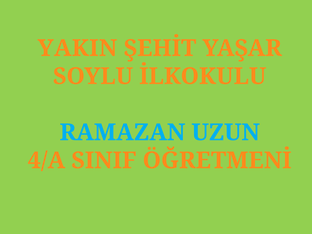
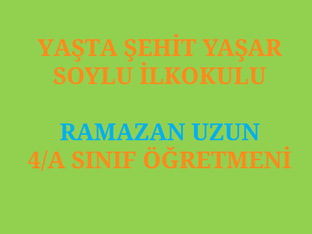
YAKIN: YAKIN -> YAŞTA
